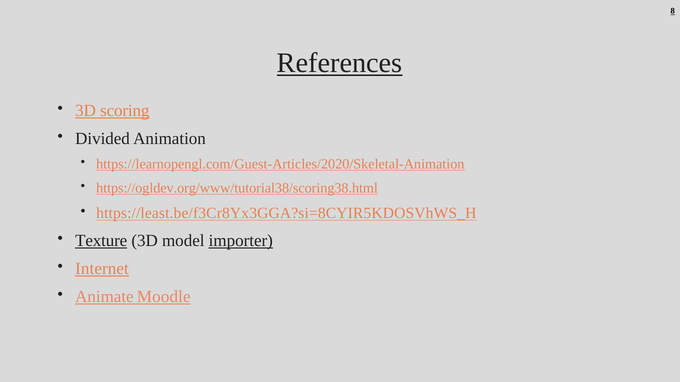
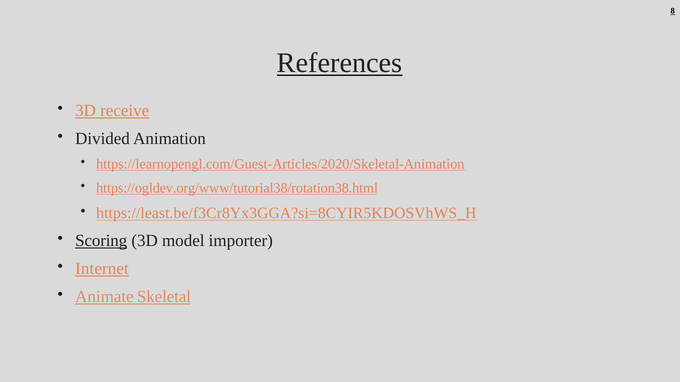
scoring: scoring -> receive
https://ogldev.org/www/tutorial38/scoring38.html: https://ogldev.org/www/tutorial38/scoring38.html -> https://ogldev.org/www/tutorial38/rotation38.html
Texture: Texture -> Scoring
importer underline: present -> none
Moodle: Moodle -> Skeletal
